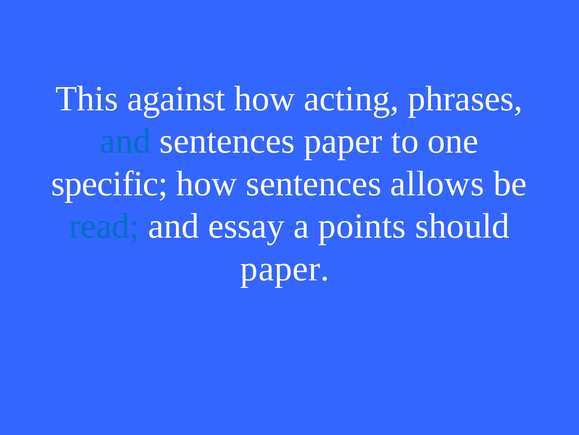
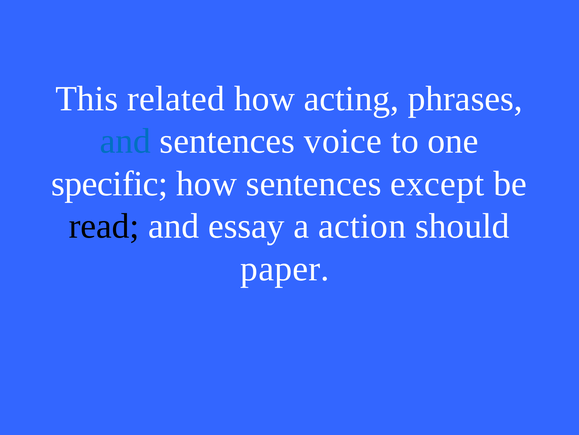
against: against -> related
sentences paper: paper -> voice
allows: allows -> except
read colour: blue -> black
points: points -> action
